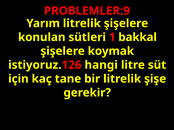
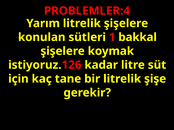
PROBLEMLER:9: PROBLEMLER:9 -> PROBLEMLER:4
hangi: hangi -> kadar
